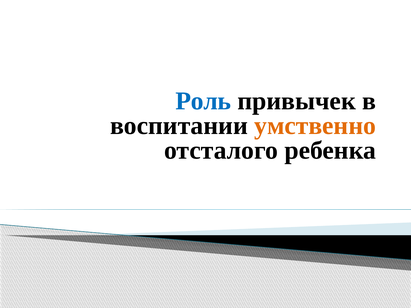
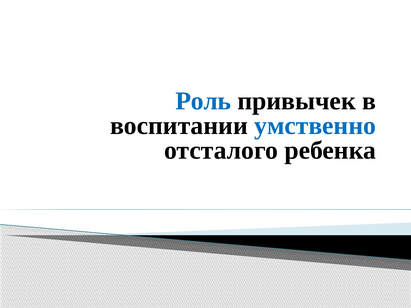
умственно colour: orange -> blue
